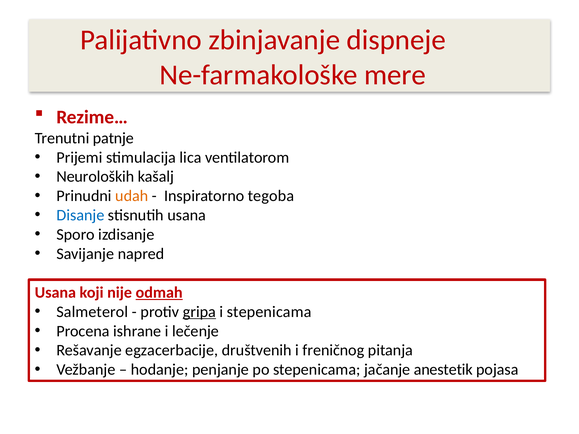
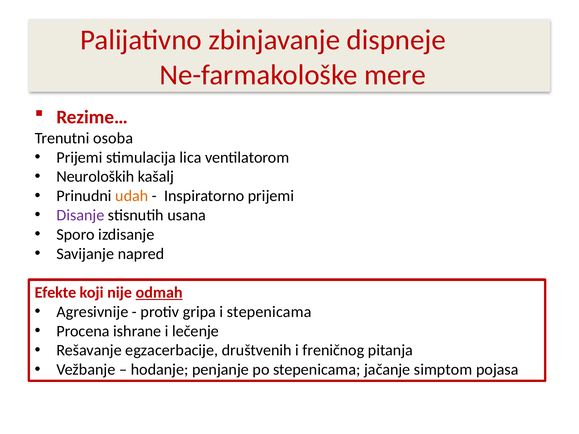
patnje: patnje -> osoba
Inspiratorno tegoba: tegoba -> prijemi
Disanje colour: blue -> purple
Usana at (55, 293): Usana -> Efekte
Salmeterol: Salmeterol -> Agresivnije
gripa underline: present -> none
anestetik: anestetik -> simptom
